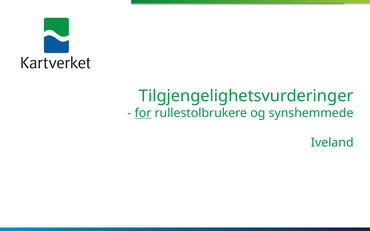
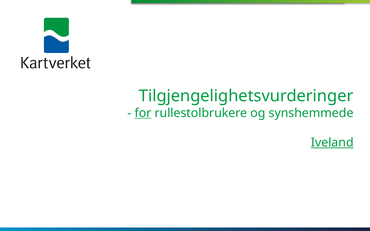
Iveland underline: none -> present
